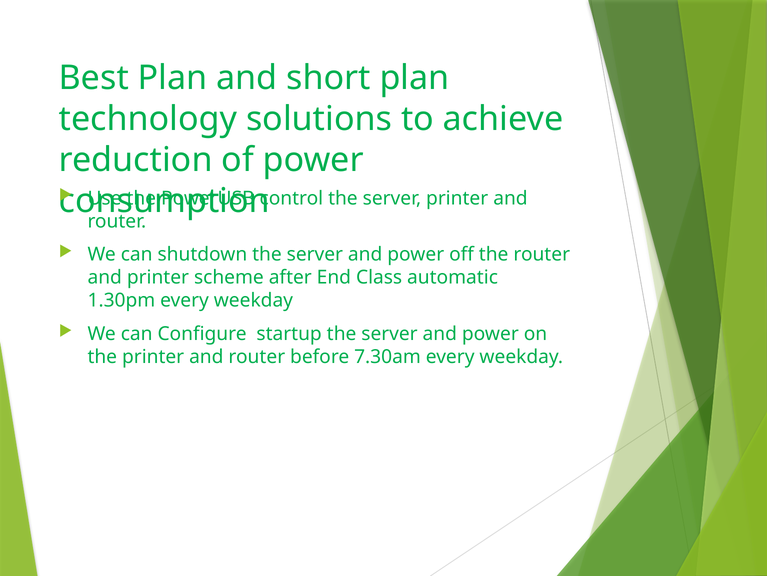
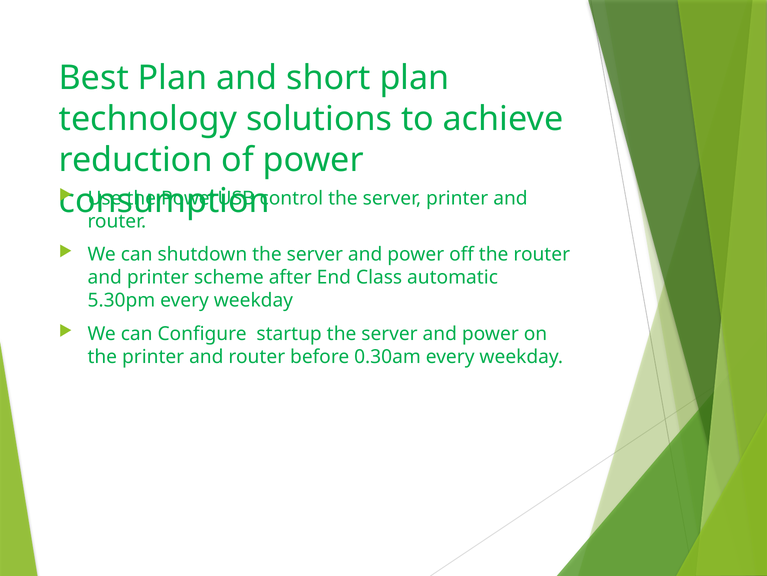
1.30pm: 1.30pm -> 5.30pm
7.30am: 7.30am -> 0.30am
